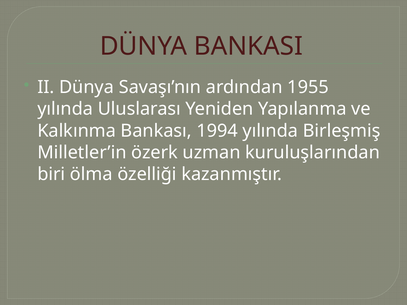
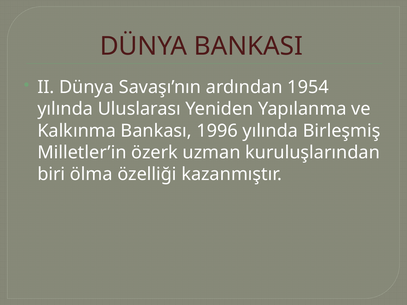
1955: 1955 -> 1954
1994: 1994 -> 1996
